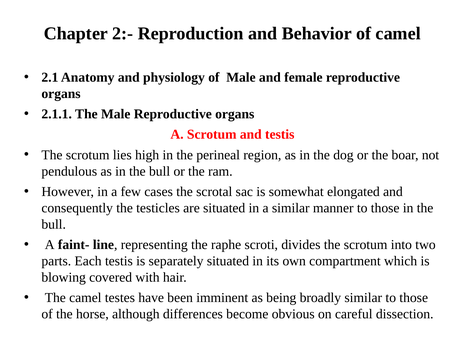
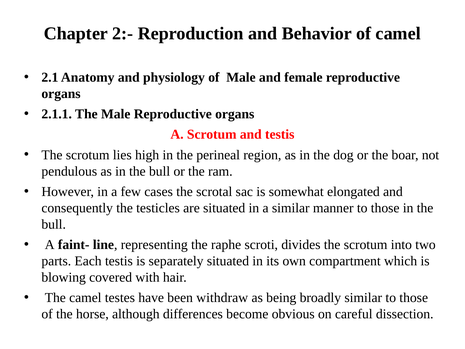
imminent: imminent -> withdraw
